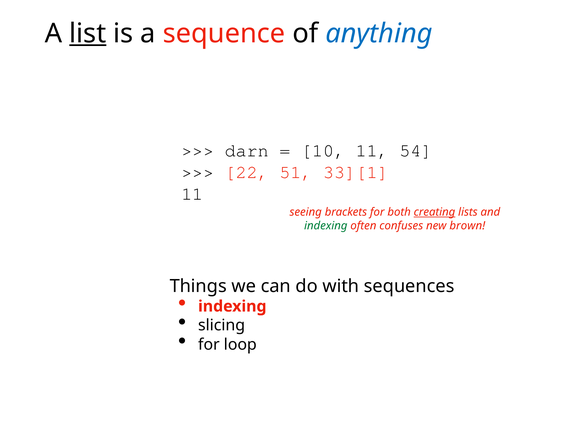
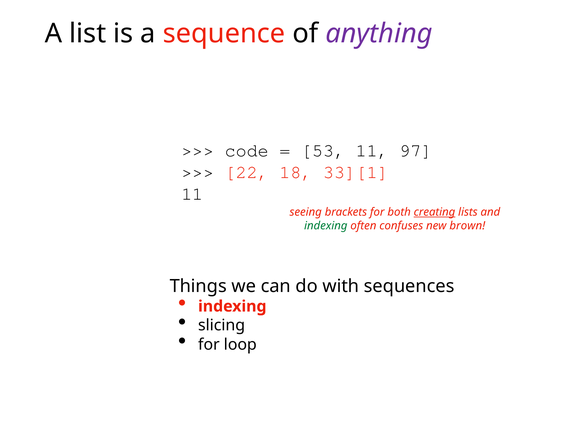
list underline: present -> none
anything colour: blue -> purple
darn: darn -> code
10: 10 -> 53
54: 54 -> 97
51: 51 -> 18
